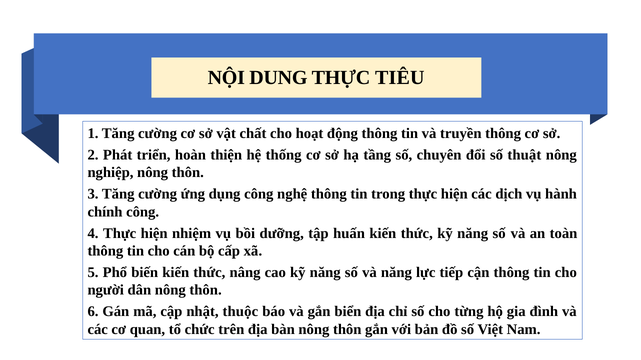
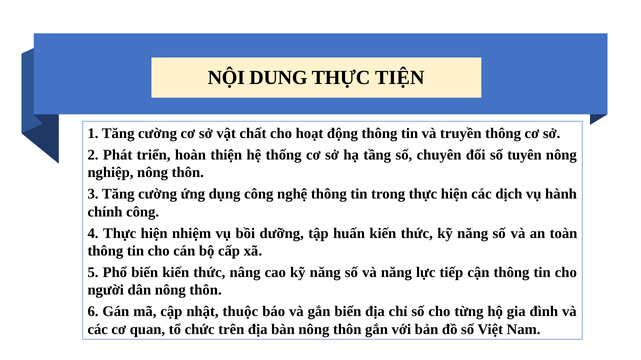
TIÊU: TIÊU -> TIỆN
thuật: thuật -> tuyên
